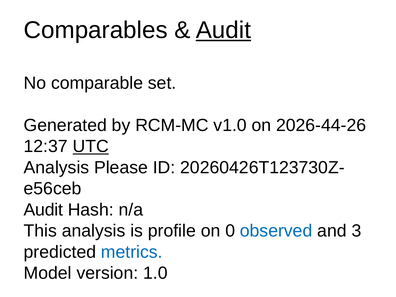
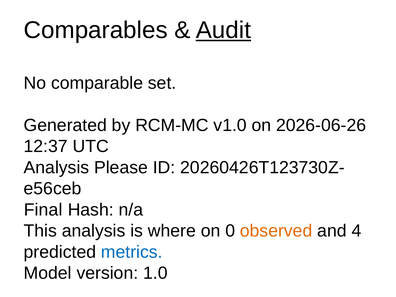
2026-44-26: 2026-44-26 -> 2026-06-26
UTC underline: present -> none
Audit at (43, 210): Audit -> Final
profile: profile -> where
observed colour: blue -> orange
3: 3 -> 4
